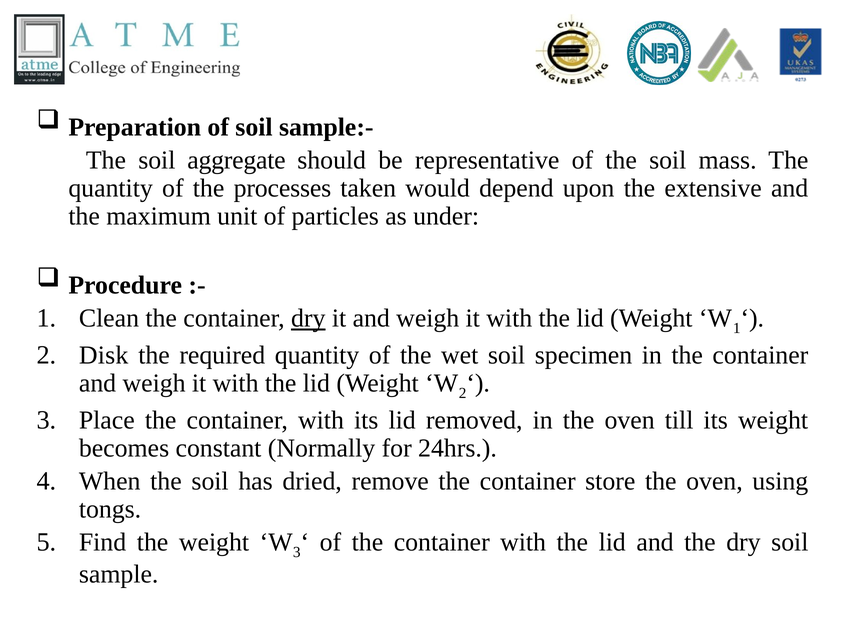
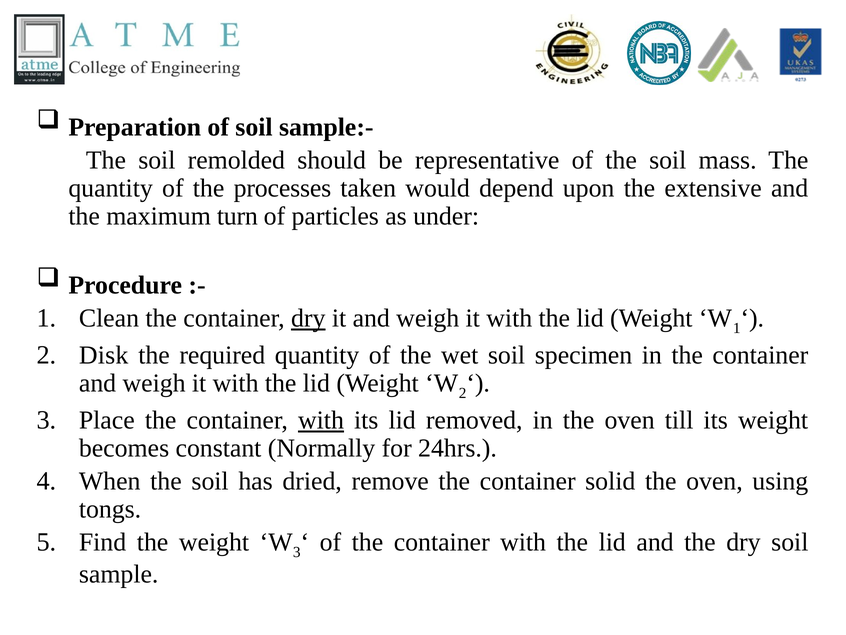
aggregate: aggregate -> remolded
unit: unit -> turn
with at (321, 420) underline: none -> present
store: store -> solid
